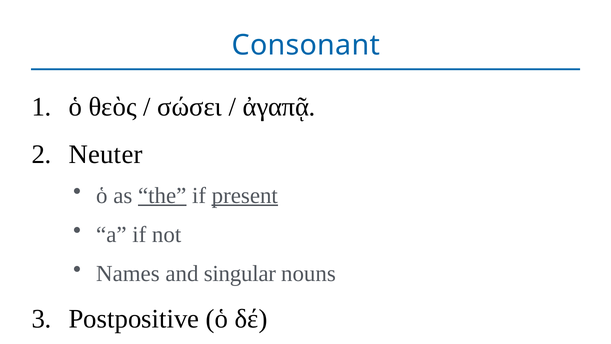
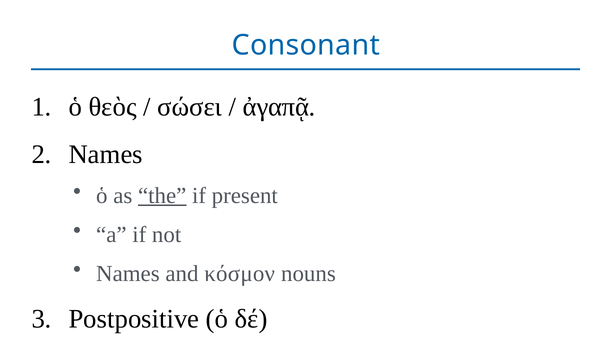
Neuter at (106, 154): Neuter -> Names
present underline: present -> none
singular: singular -> κόσμον
